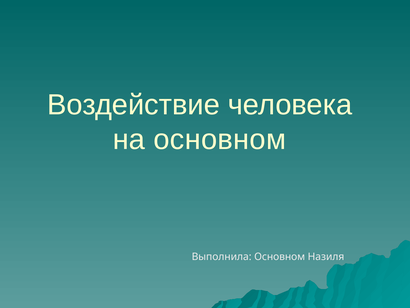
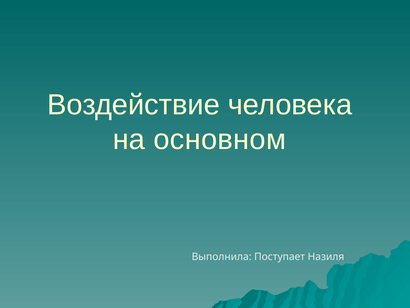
Выполнила Основном: Основном -> Поступает
